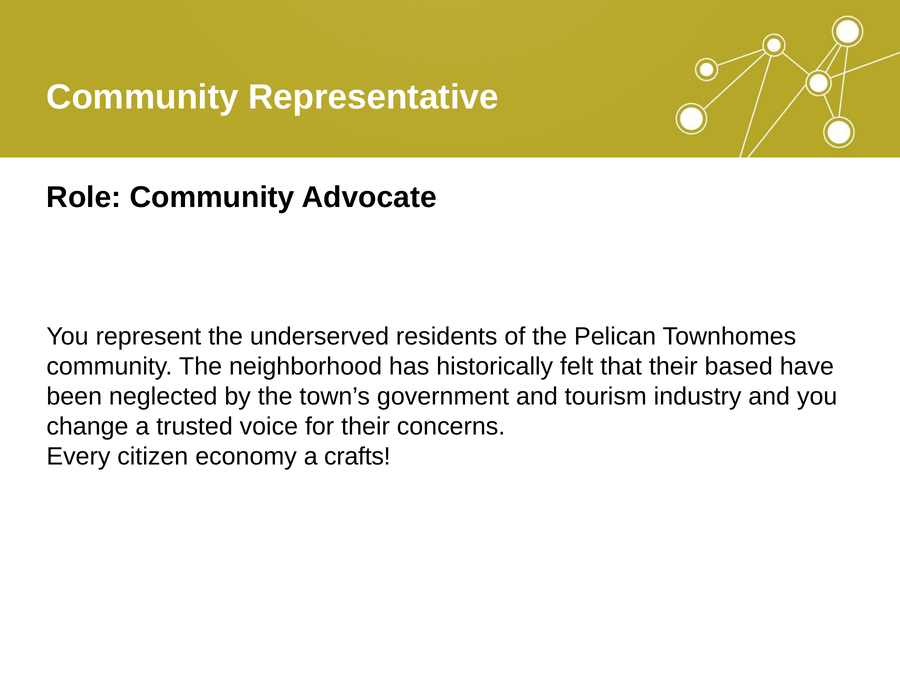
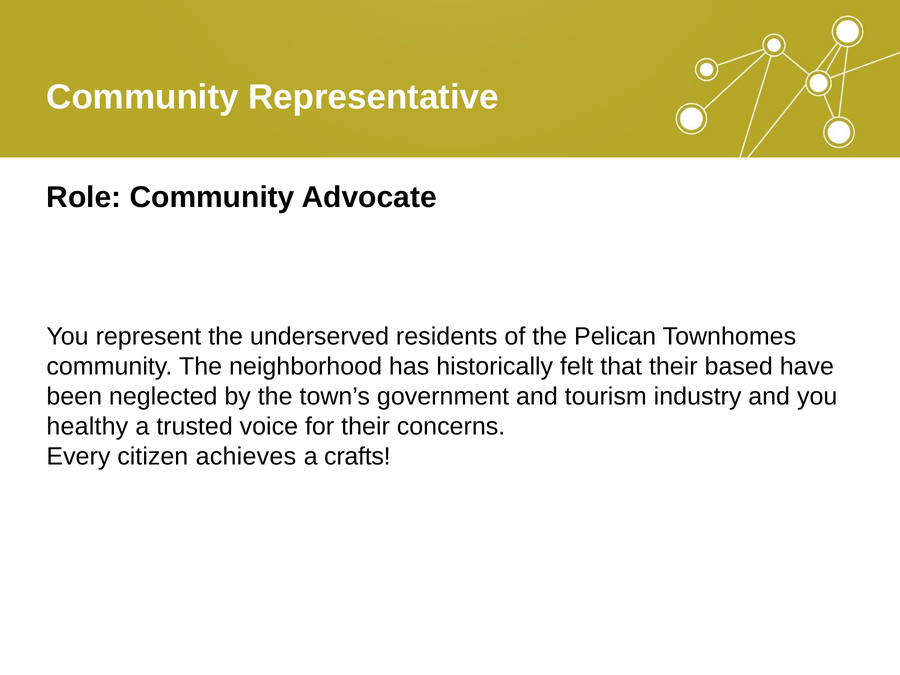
change: change -> healthy
economy: economy -> achieves
